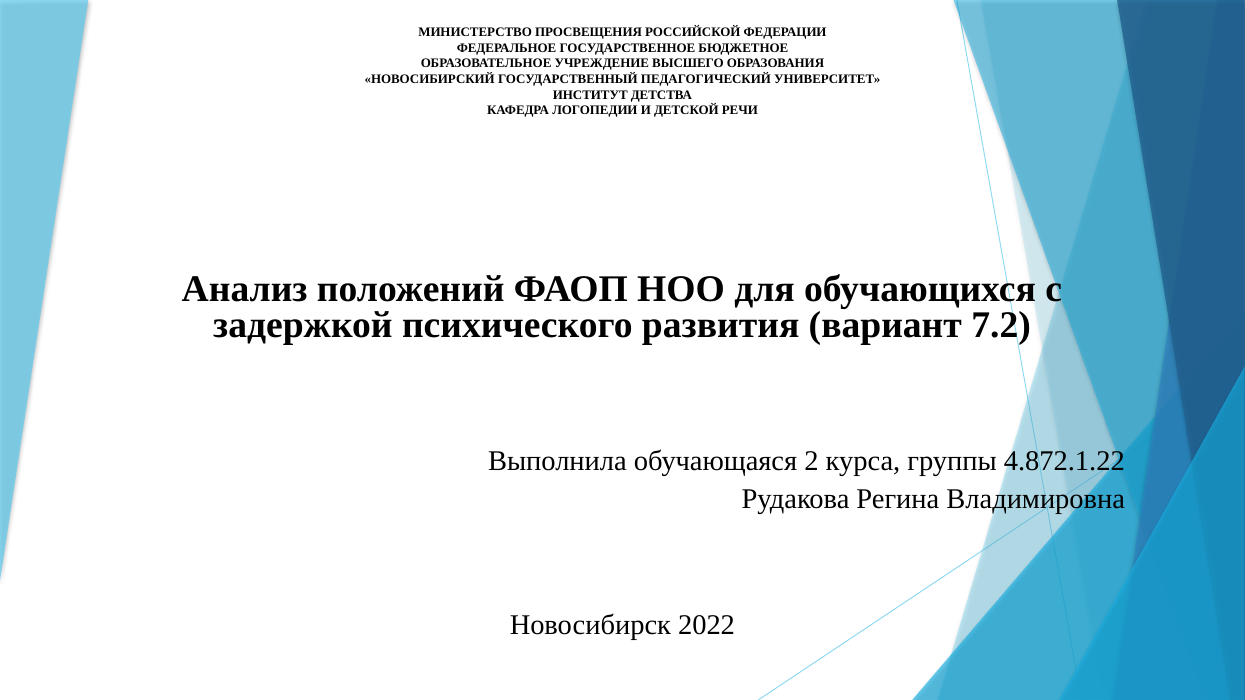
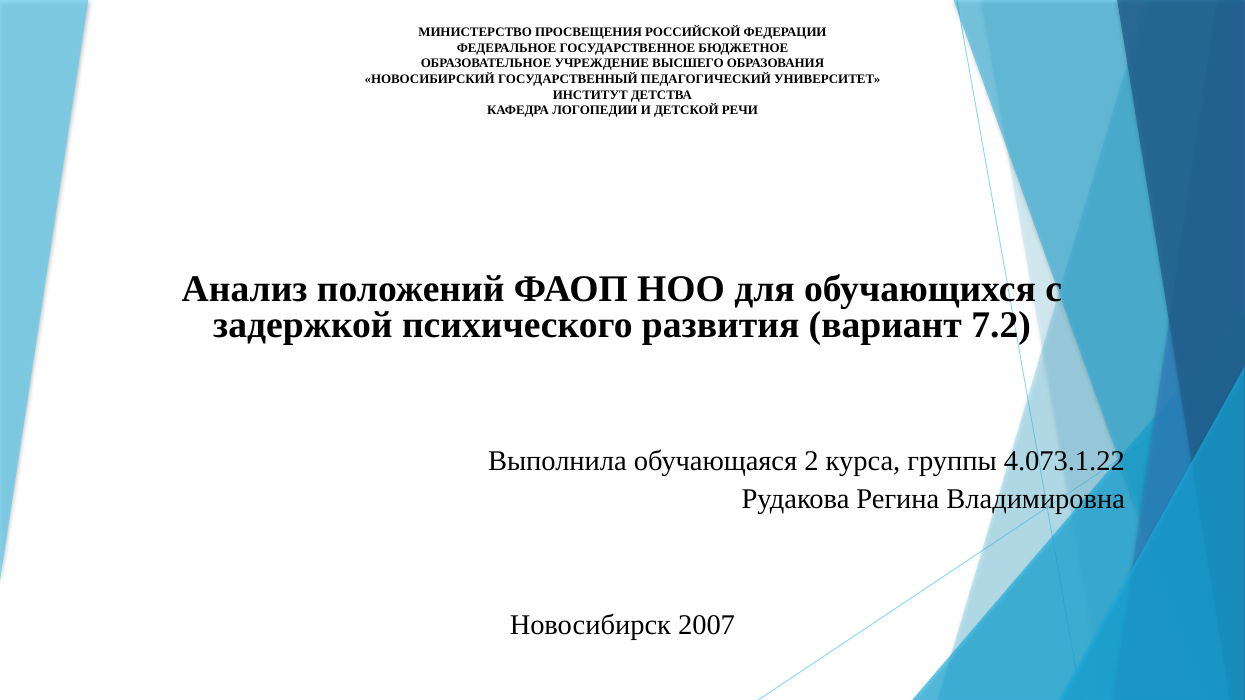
4.872.1.22: 4.872.1.22 -> 4.073.1.22
2022: 2022 -> 2007
